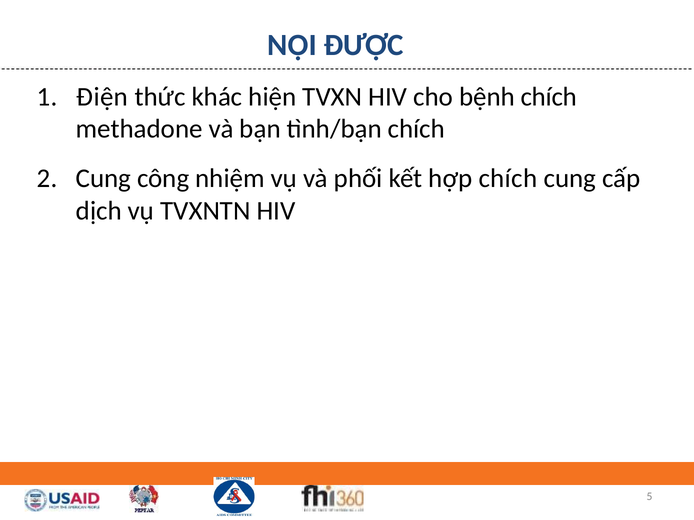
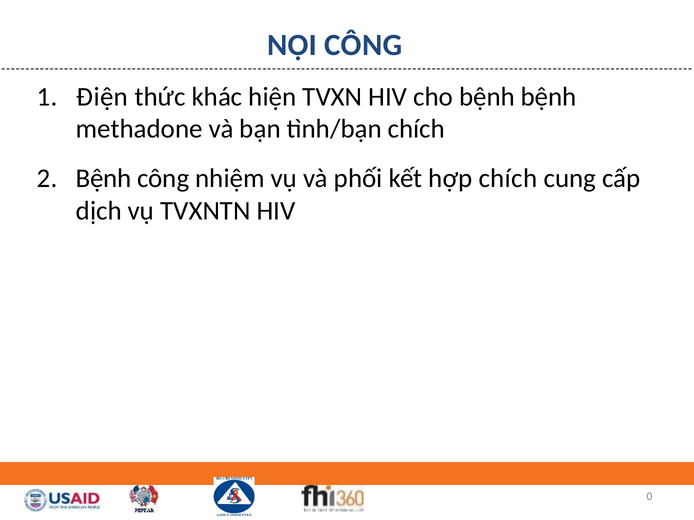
NỘI ĐƯỢC: ĐƯỢC -> CÔNG
bệnh chích: chích -> bệnh
2 Cung: Cung -> Bệnh
5: 5 -> 0
